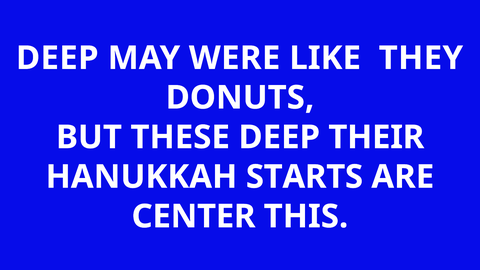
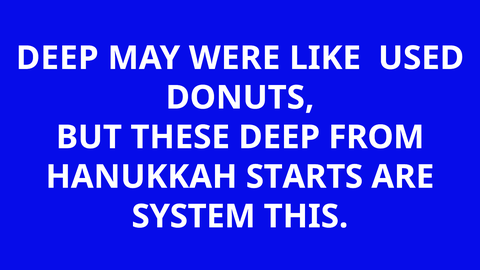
THEY: THEY -> USED
THEIR: THEIR -> FROM
CENTER: CENTER -> SYSTEM
